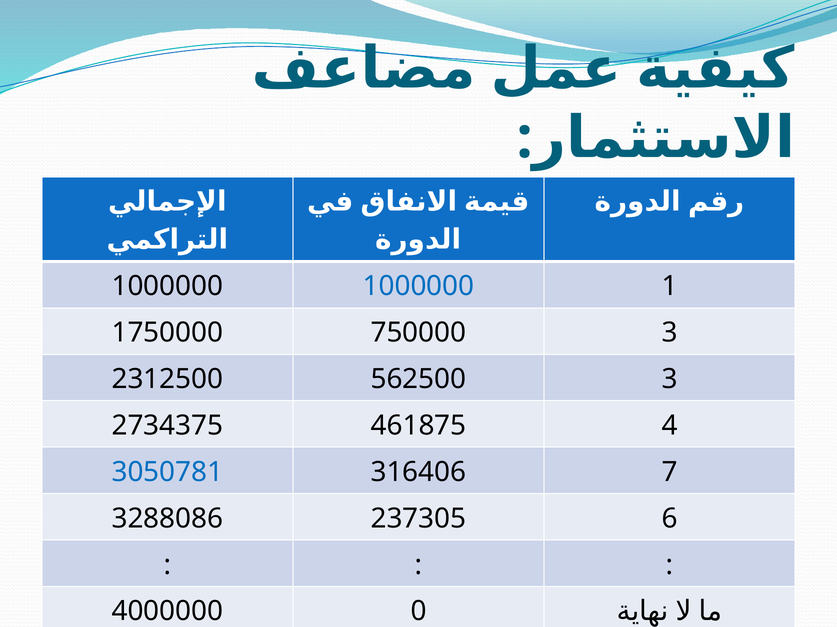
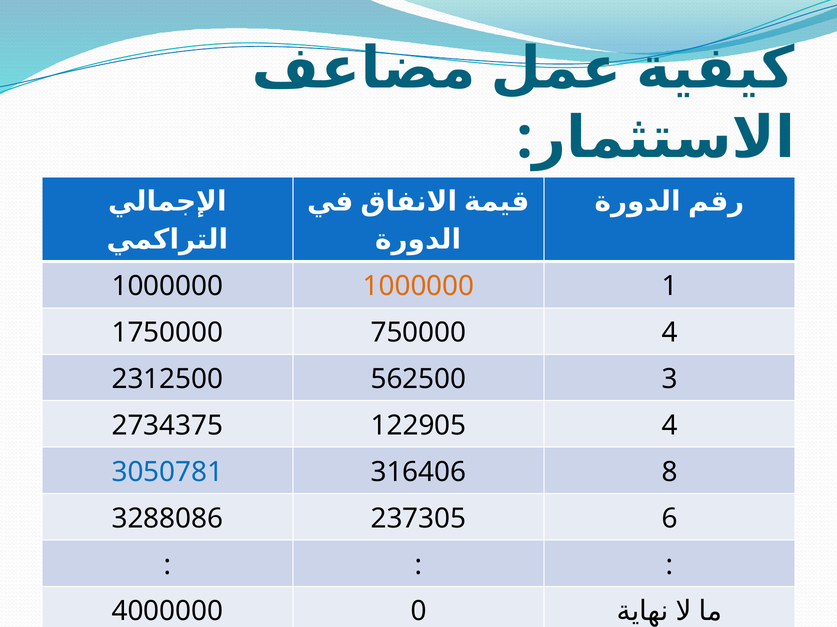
1000000 at (419, 287) colour: blue -> orange
750000 3: 3 -> 4
461875: 461875 -> 122905
7: 7 -> 8
